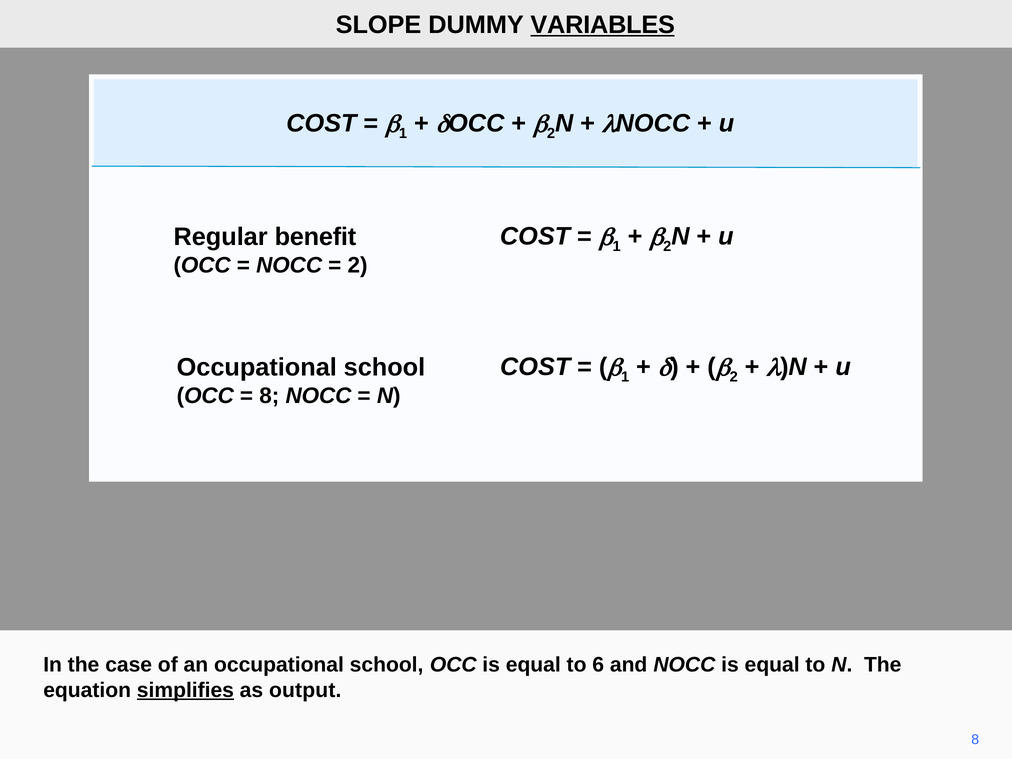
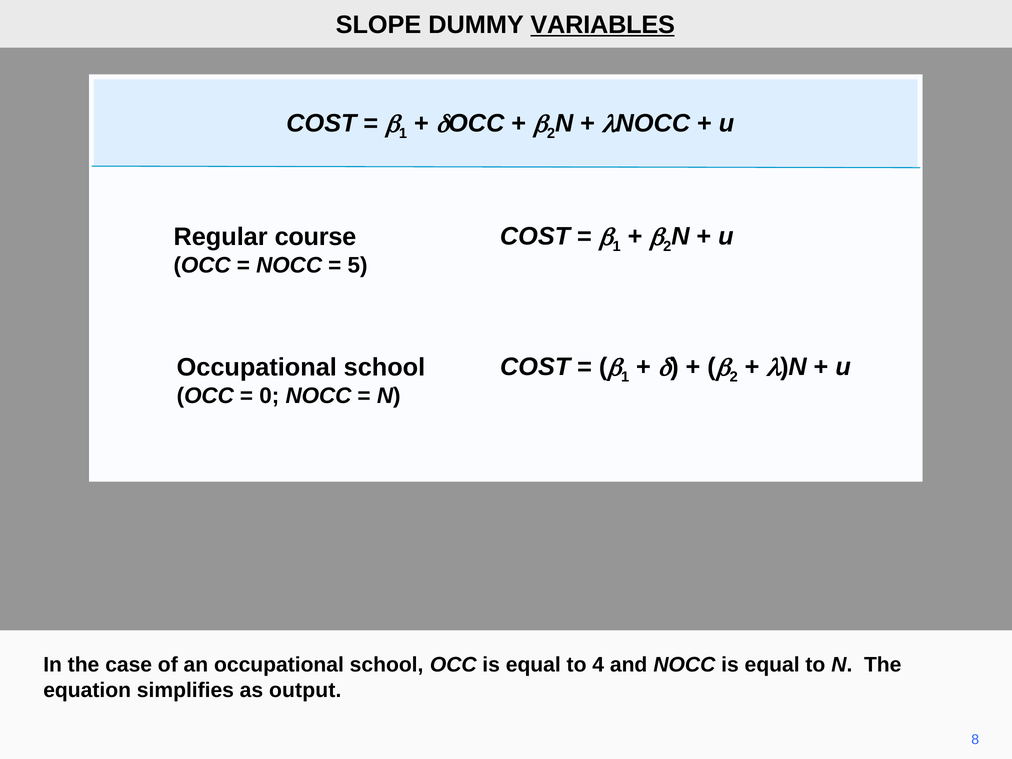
benefit: benefit -> course
2 at (358, 265): 2 -> 5
8 at (269, 396): 8 -> 0
6: 6 -> 4
simplifies underline: present -> none
